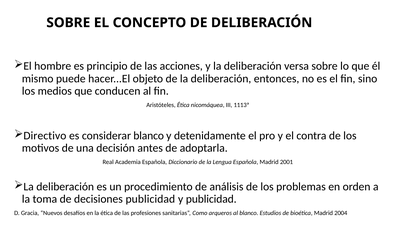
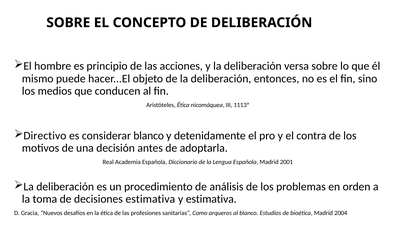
decisiones publicidad: publicidad -> estimativa
y publicidad: publicidad -> estimativa
